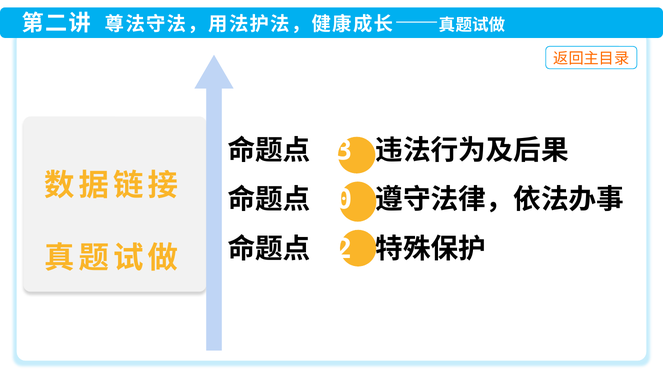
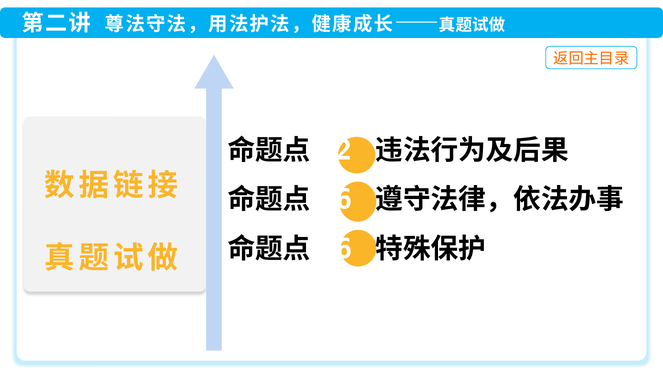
3: 3 -> 2
0 at (344, 200): 0 -> 6
2 at (344, 249): 2 -> 6
